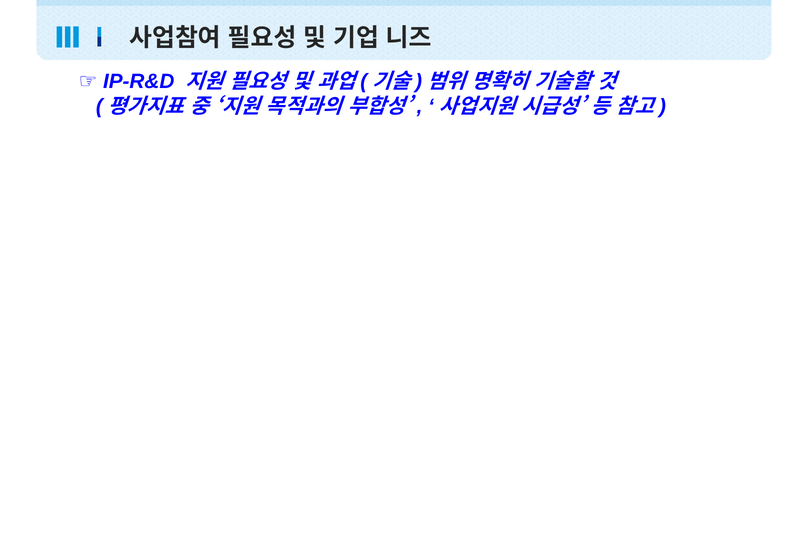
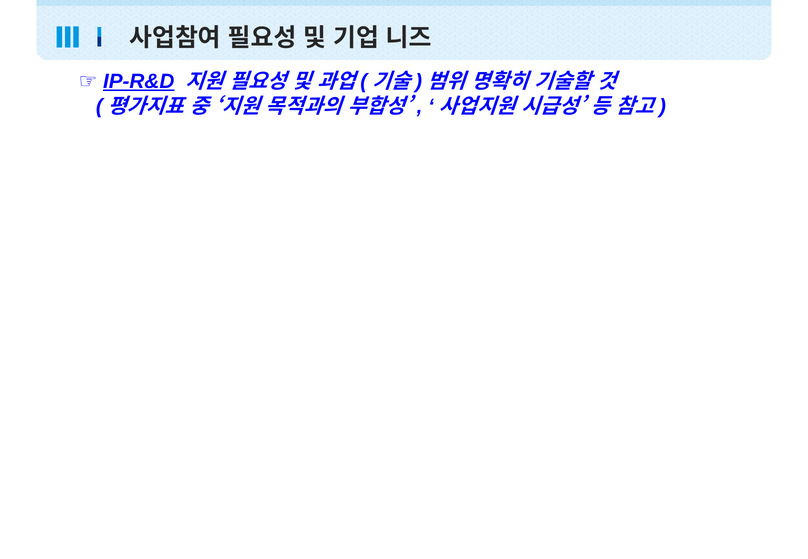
IP-R&D underline: none -> present
